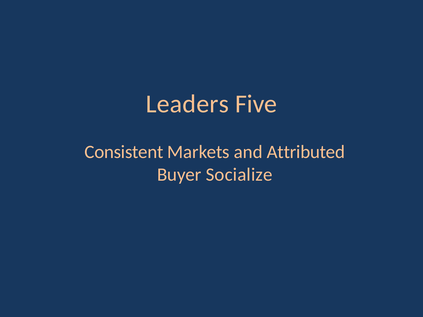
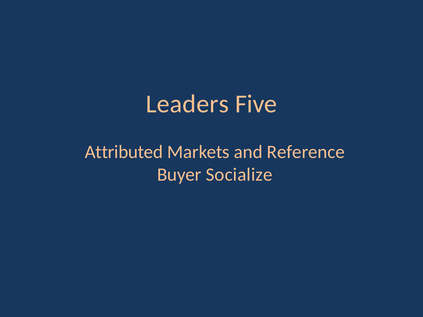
Consistent: Consistent -> Attributed
Attributed: Attributed -> Reference
